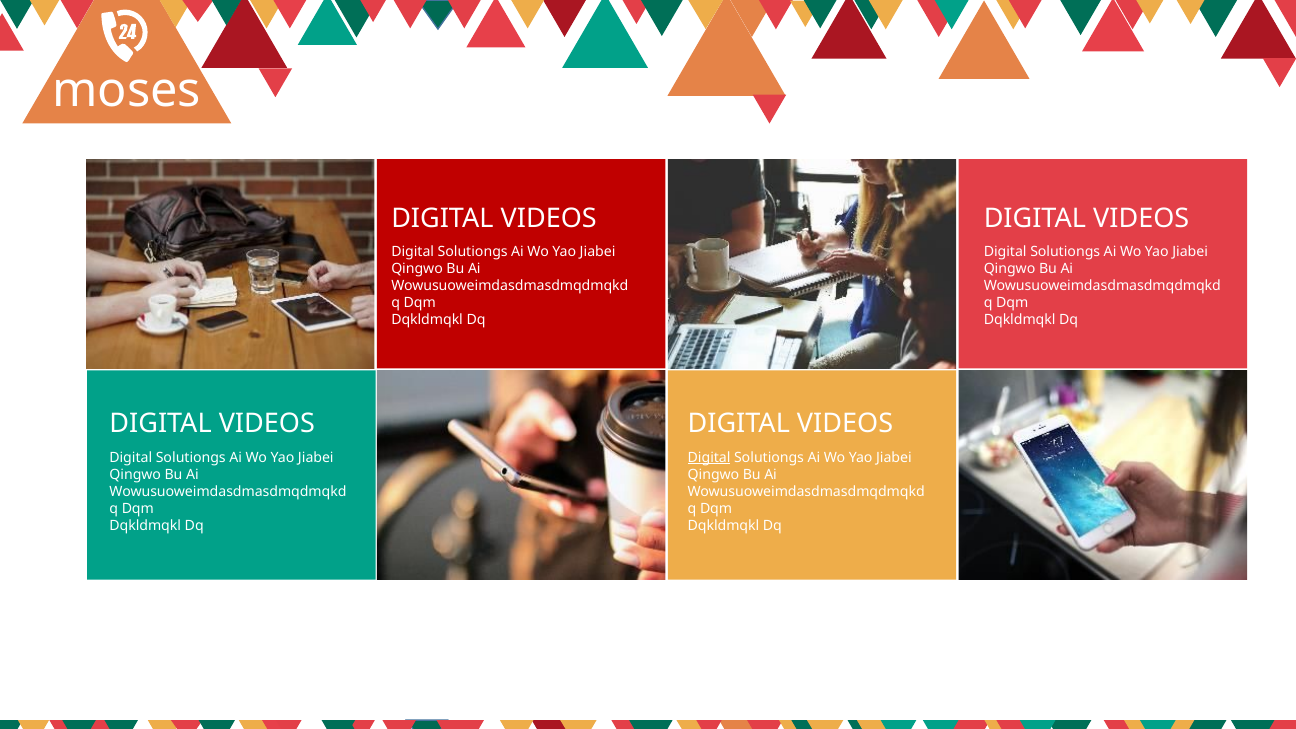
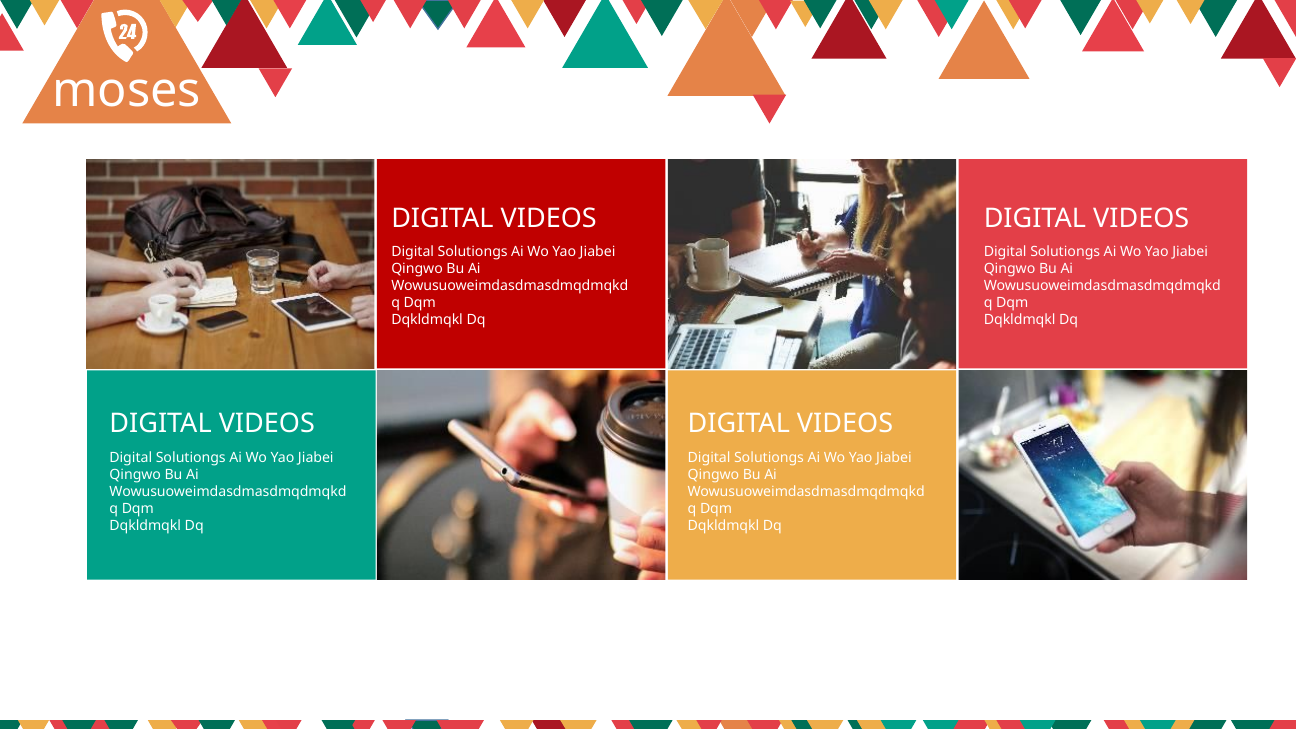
Digital at (709, 458) underline: present -> none
